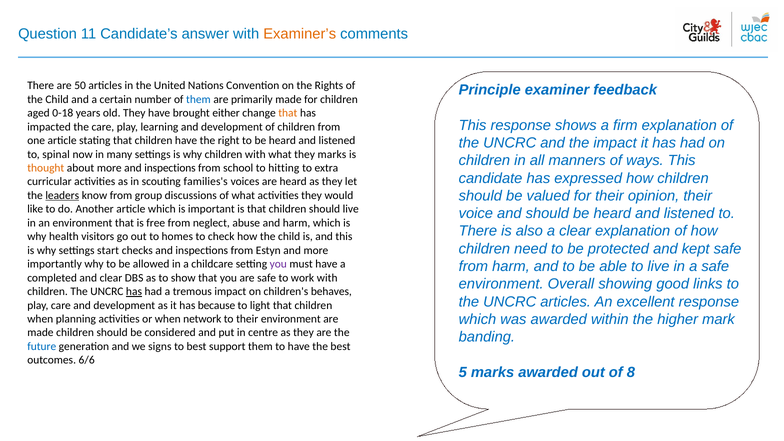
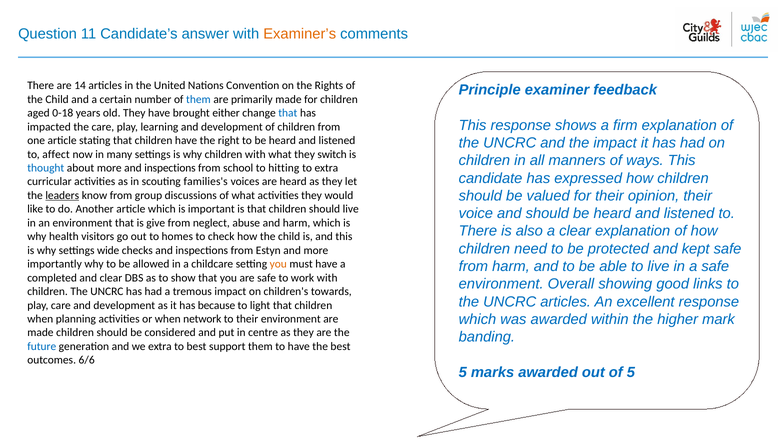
50: 50 -> 14
that at (288, 113) colour: orange -> blue
spinal: spinal -> affect
they marks: marks -> switch
thought colour: orange -> blue
free: free -> give
start: start -> wide
you at (278, 264) colour: purple -> orange
has at (134, 292) underline: present -> none
behaves: behaves -> towards
we signs: signs -> extra
of 8: 8 -> 5
